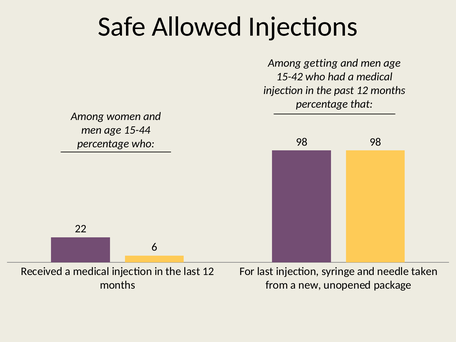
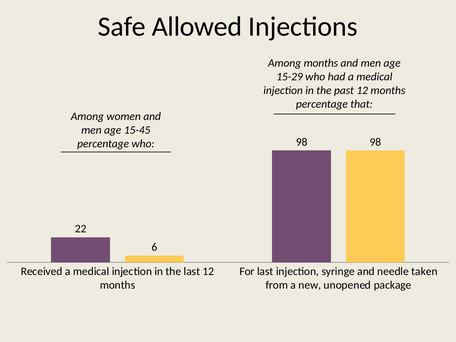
Among getting: getting -> months
15-42: 15-42 -> 15-29
15-44: 15-44 -> 15-45
